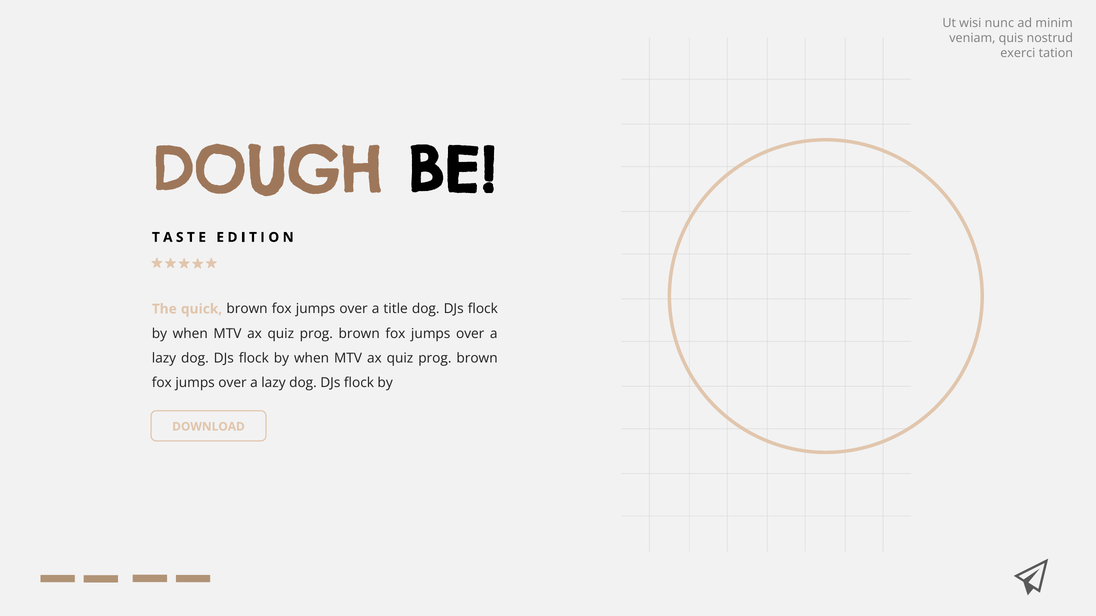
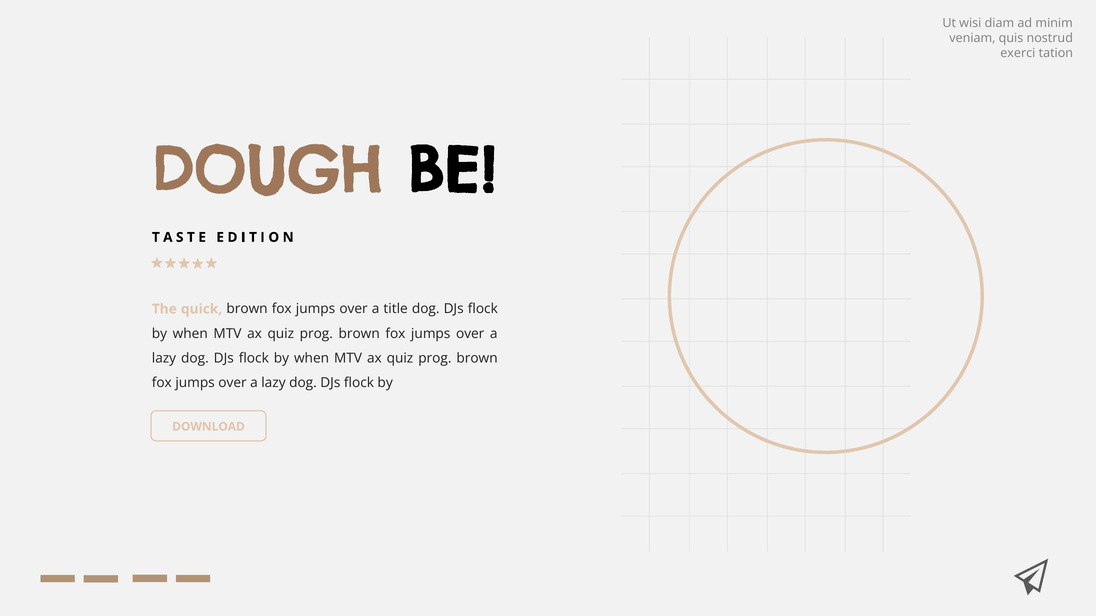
nunc: nunc -> diam
